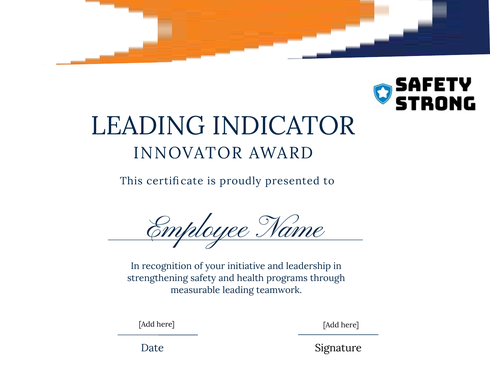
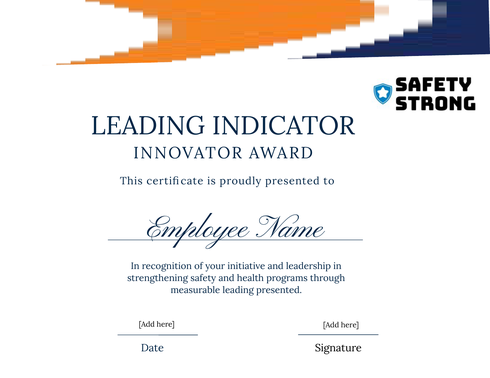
leading teamwork: teamwork -> presented
